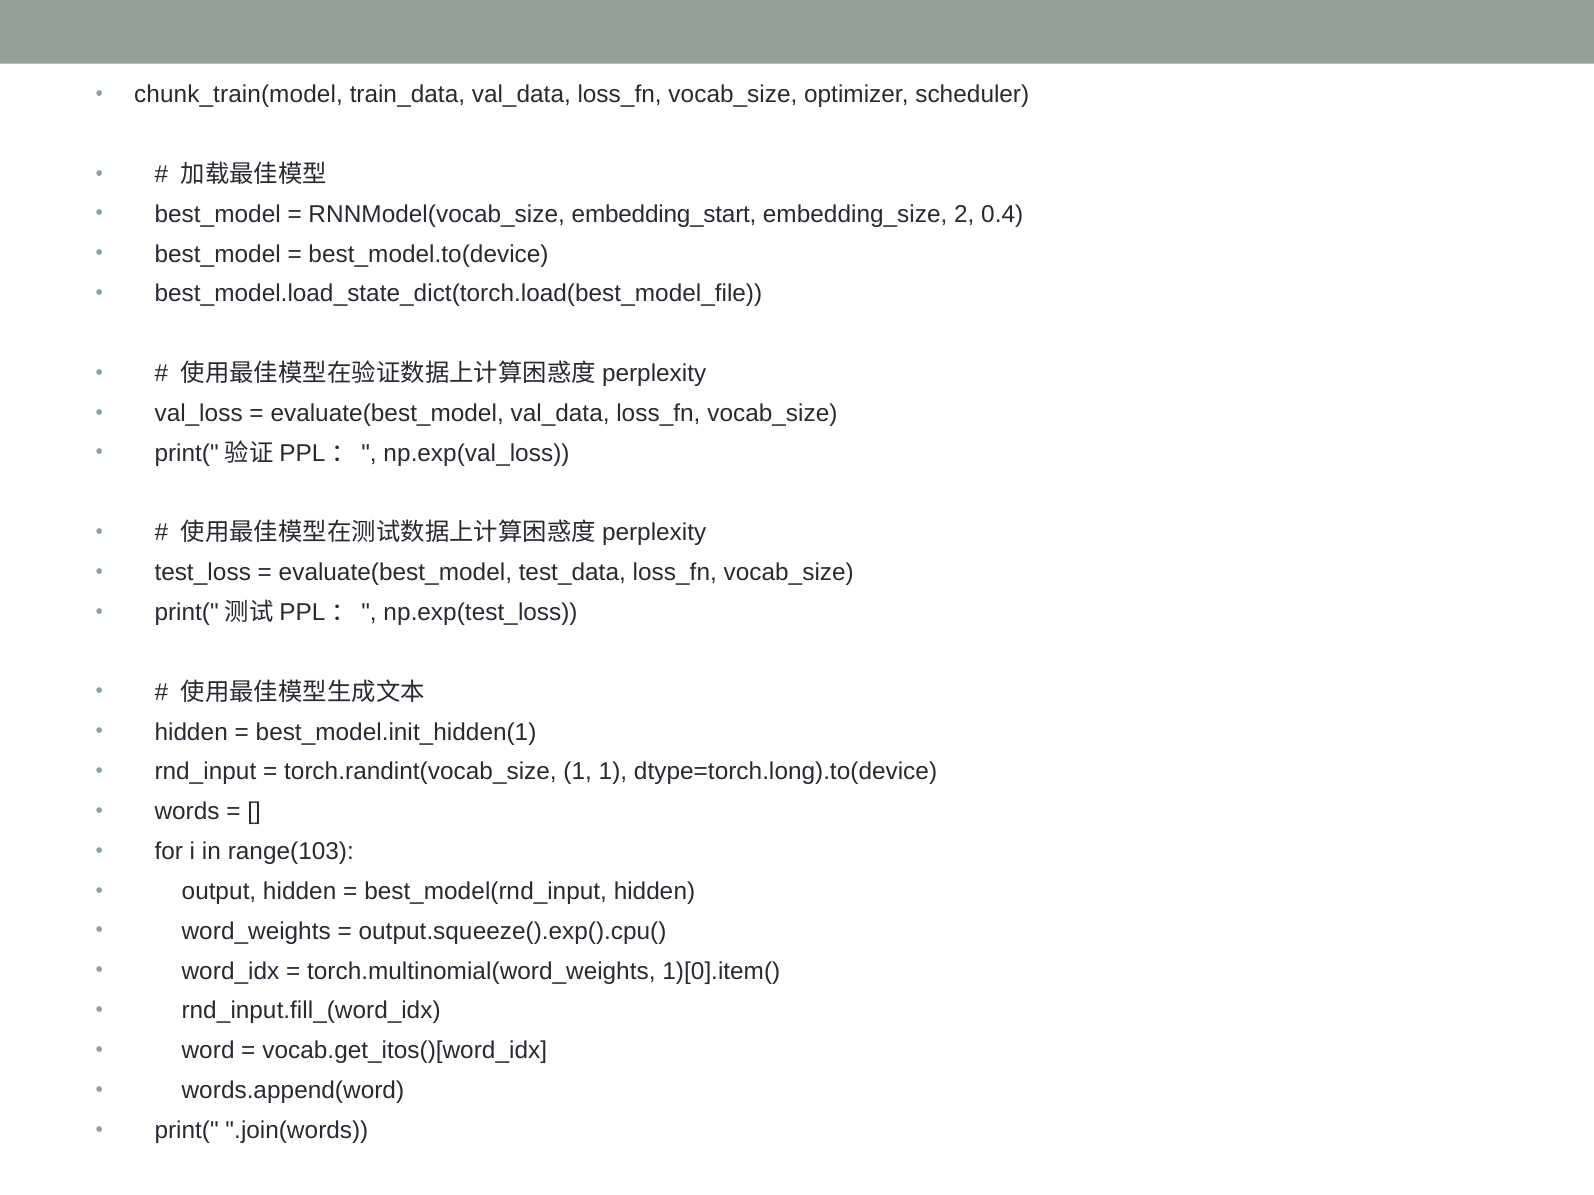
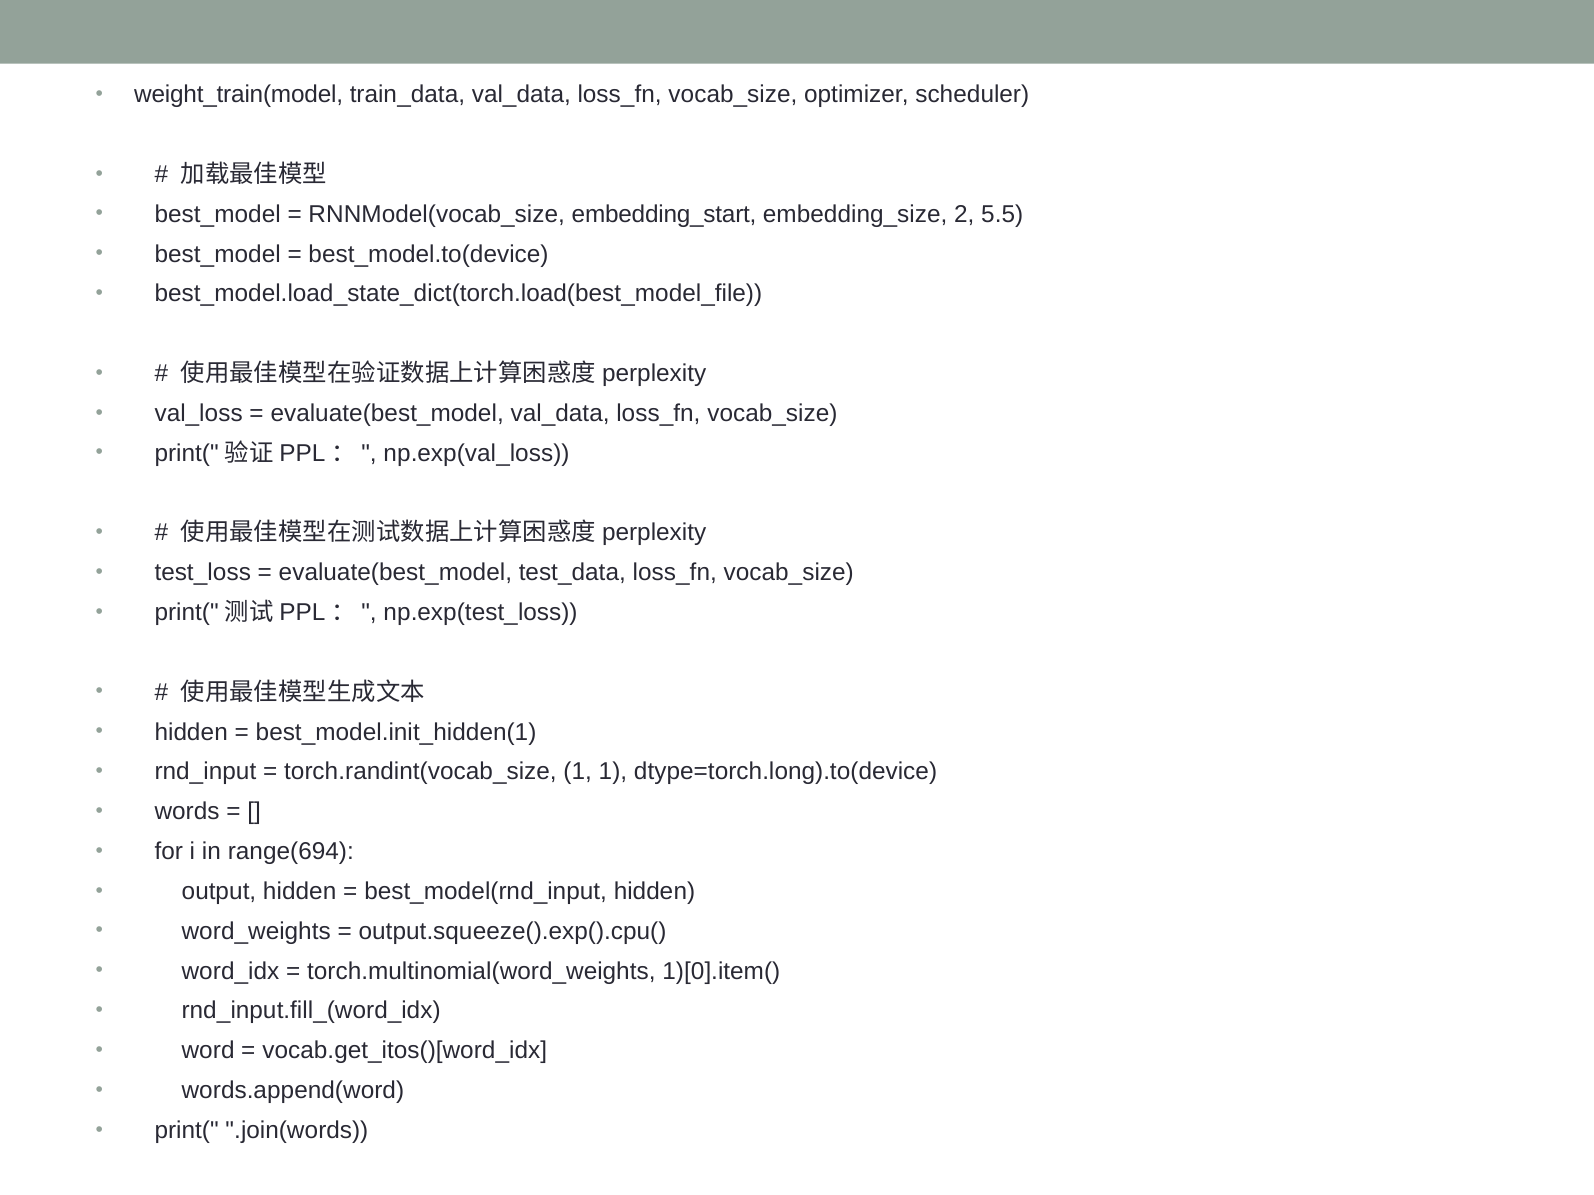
chunk_train(model: chunk_train(model -> weight_train(model
0.4: 0.4 -> 5.5
range(103: range(103 -> range(694
